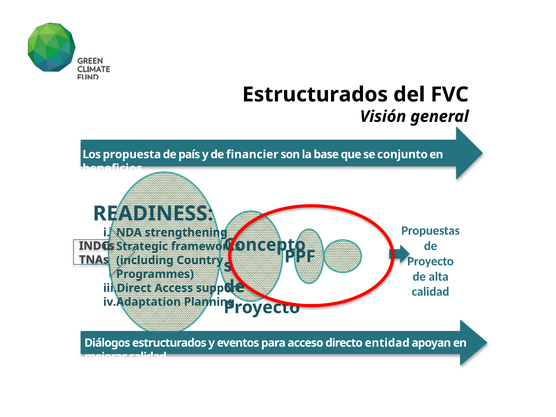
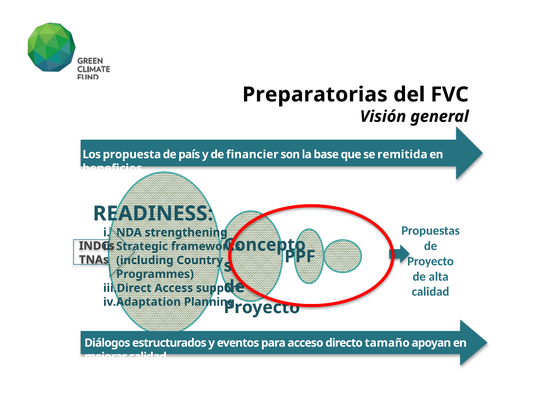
Estructurados at (315, 95): Estructurados -> Preparatorias
conjunto: conjunto -> remitida
entidad: entidad -> tamaño
